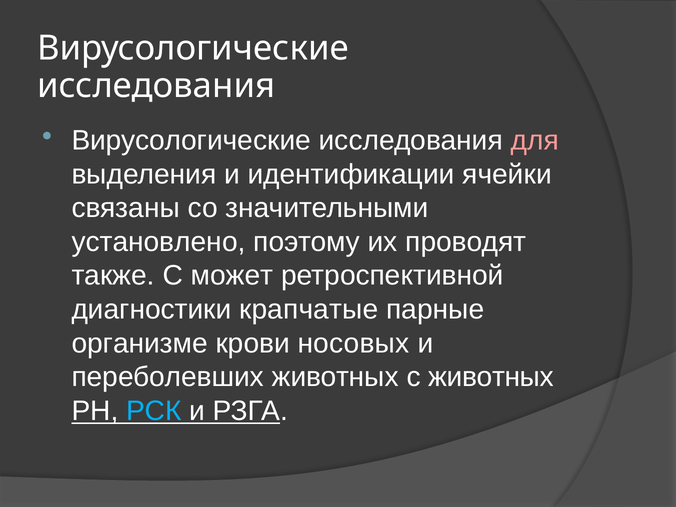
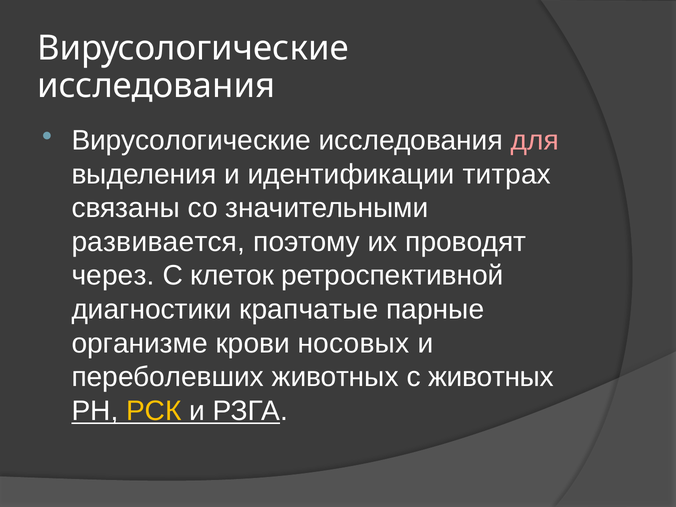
ячейки: ячейки -> титрах
установлено: установлено -> развивается
также: также -> через
может: может -> клеток
РСК colour: light blue -> yellow
